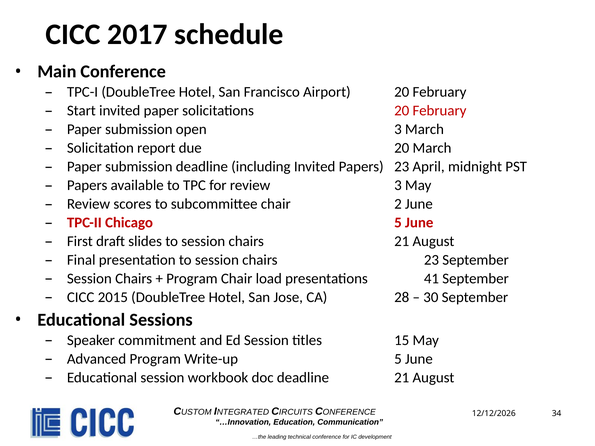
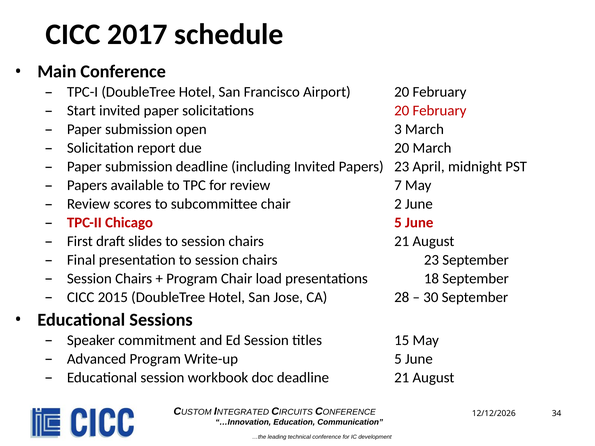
review 3: 3 -> 7
41: 41 -> 18
